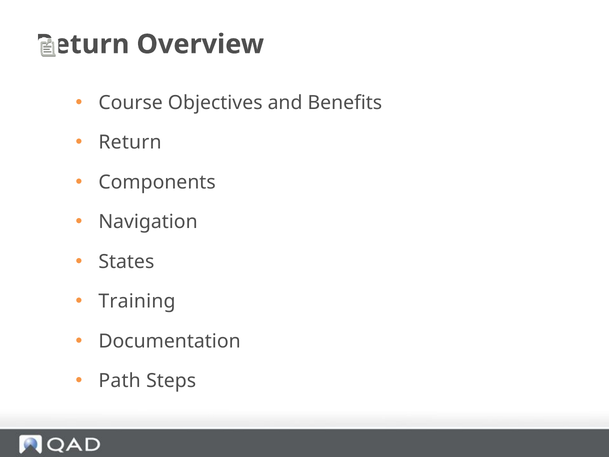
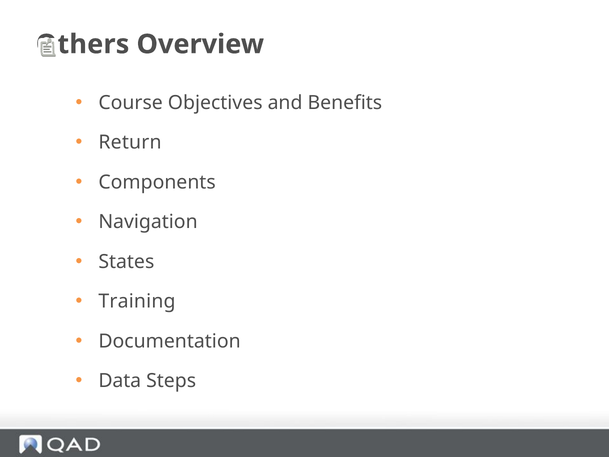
Return at (83, 44): Return -> Others
Path: Path -> Data
